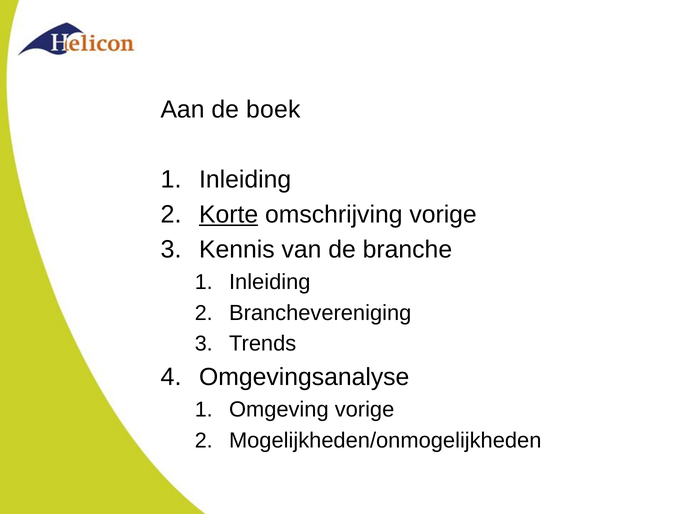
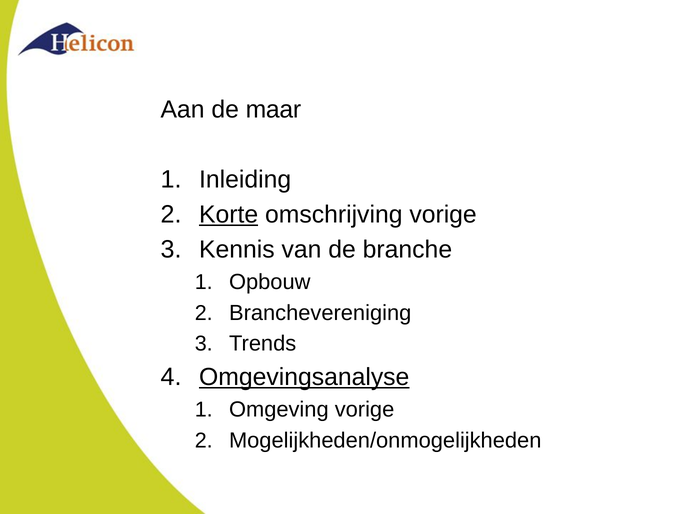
boek: boek -> maar
Inleiding at (270, 282): Inleiding -> Opbouw
Omgevingsanalyse underline: none -> present
